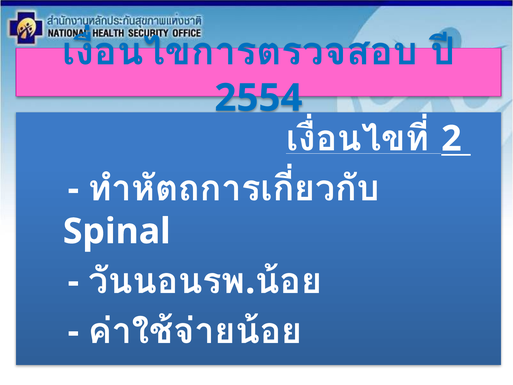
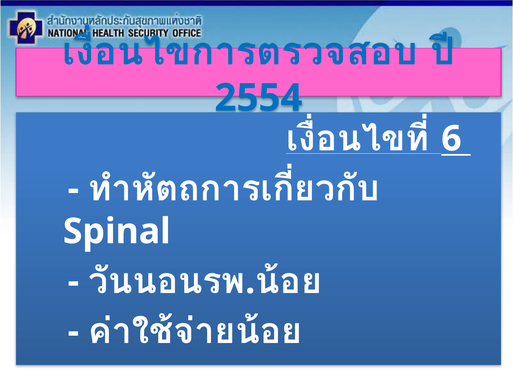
2: 2 -> 6
